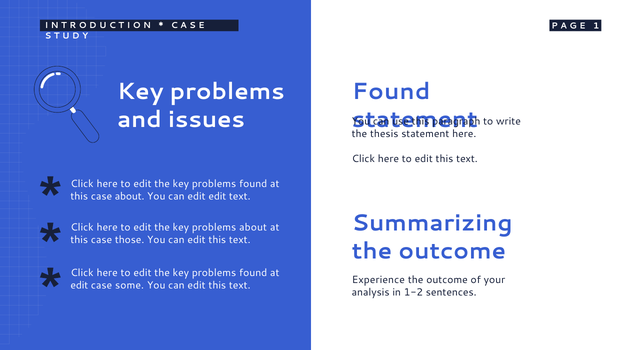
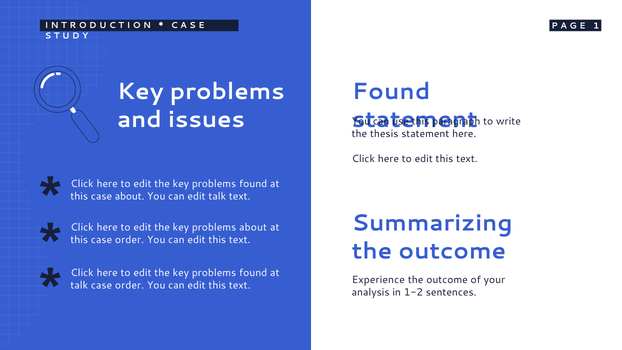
edit edit: edit -> talk
this case those: those -> order
edit at (79, 285): edit -> talk
some at (130, 285): some -> order
